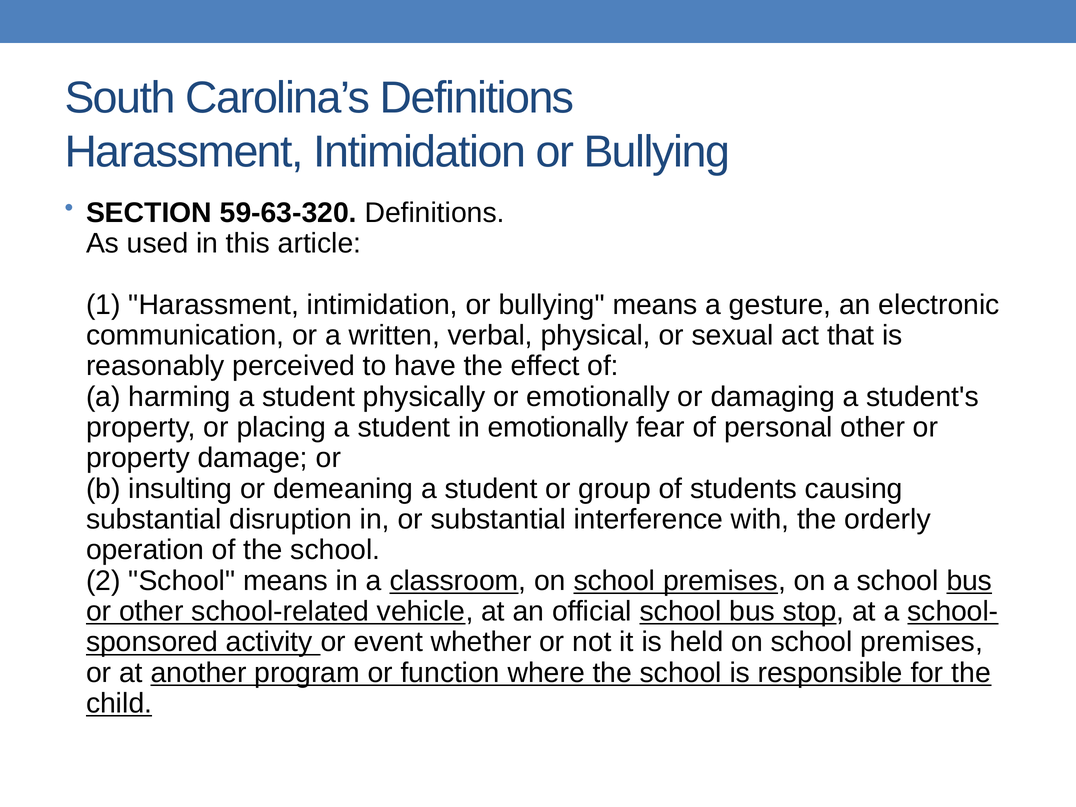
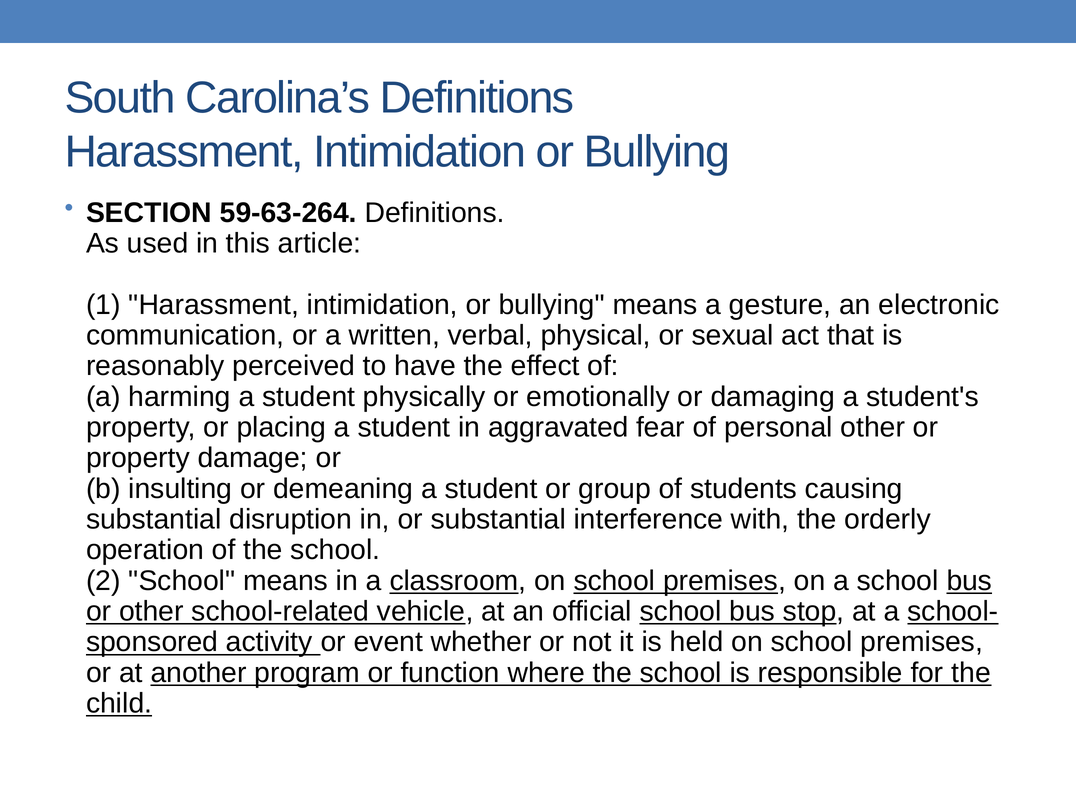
59-63-320: 59-63-320 -> 59-63-264
in emotionally: emotionally -> aggravated
